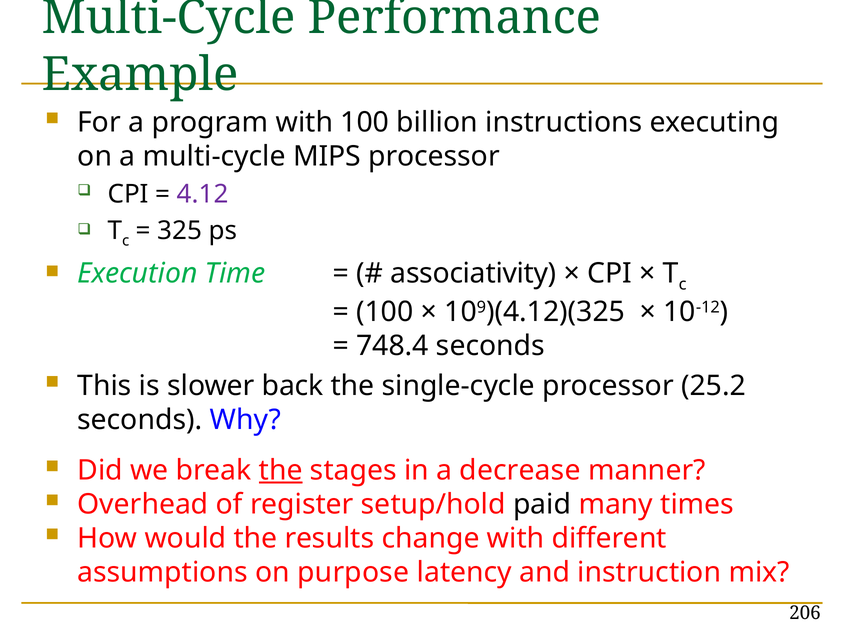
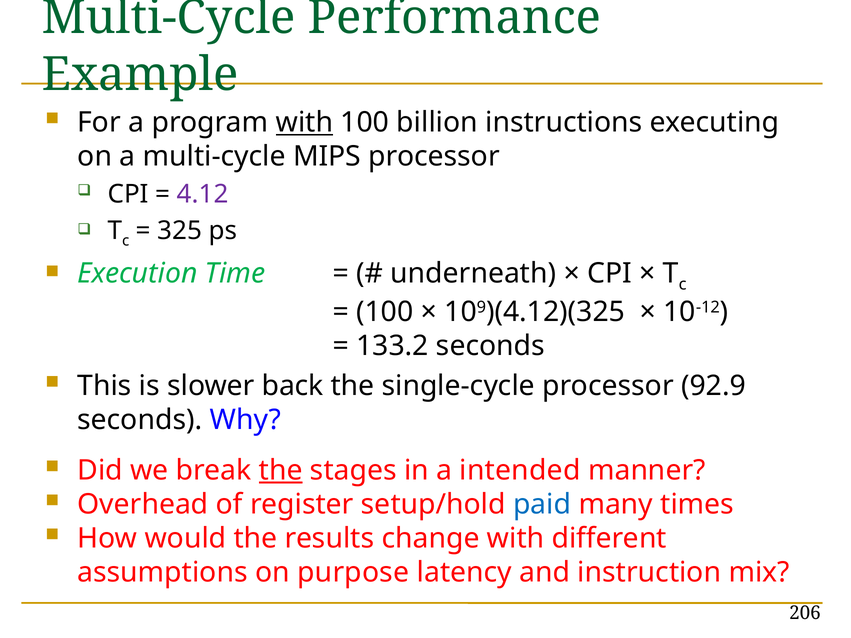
with at (304, 123) underline: none -> present
associativity: associativity -> underneath
748.4: 748.4 -> 133.2
25.2: 25.2 -> 92.9
decrease: decrease -> intended
paid colour: black -> blue
